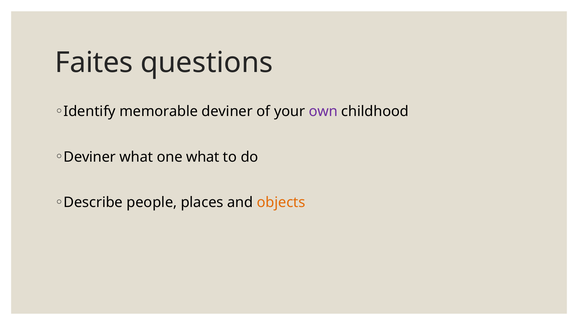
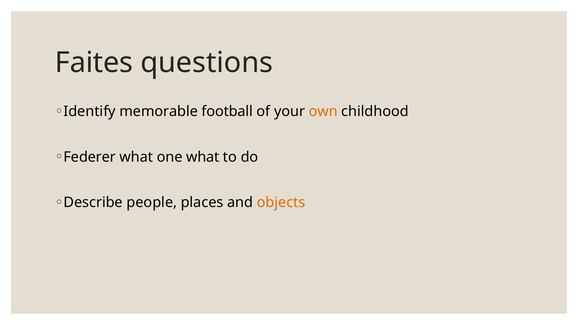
memorable deviner: deviner -> football
own colour: purple -> orange
Deviner at (90, 157): Deviner -> Federer
